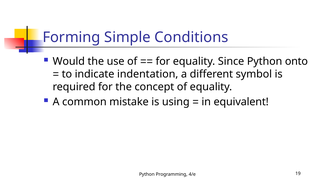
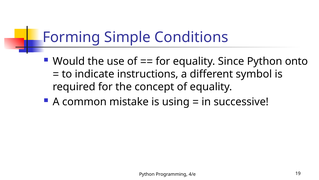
indentation: indentation -> instructions
equivalent: equivalent -> successive
